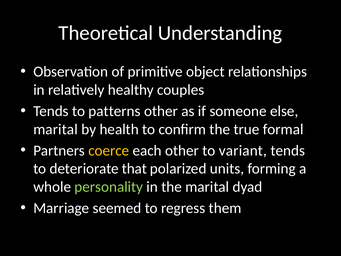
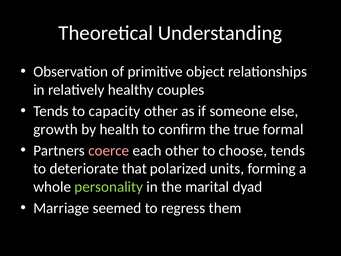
patterns: patterns -> capacity
marital at (56, 129): marital -> growth
coerce colour: yellow -> pink
variant: variant -> choose
